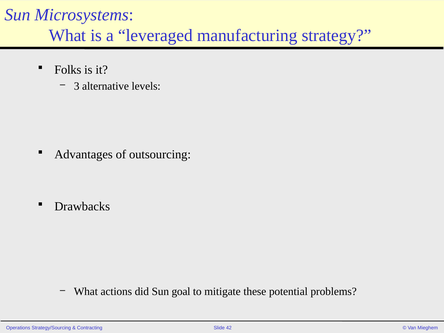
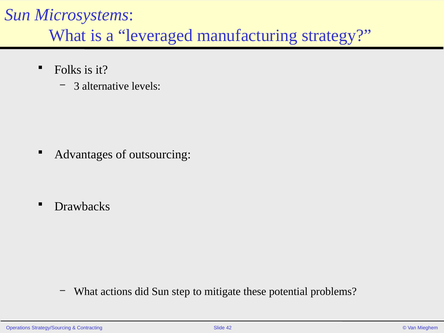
goal: goal -> step
